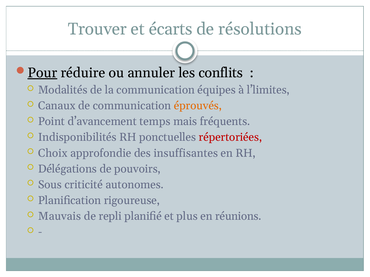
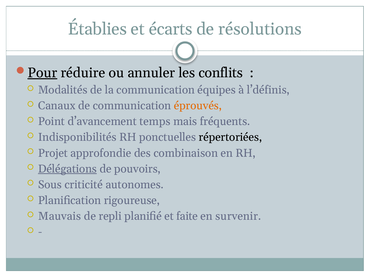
Trouver: Trouver -> Établies
l’limites: l’limites -> l’définis
répertoriées colour: red -> black
Choix: Choix -> Projet
insuffisantes: insuffisantes -> combinaison
Délégations underline: none -> present
plus: plus -> faite
réunions: réunions -> survenir
